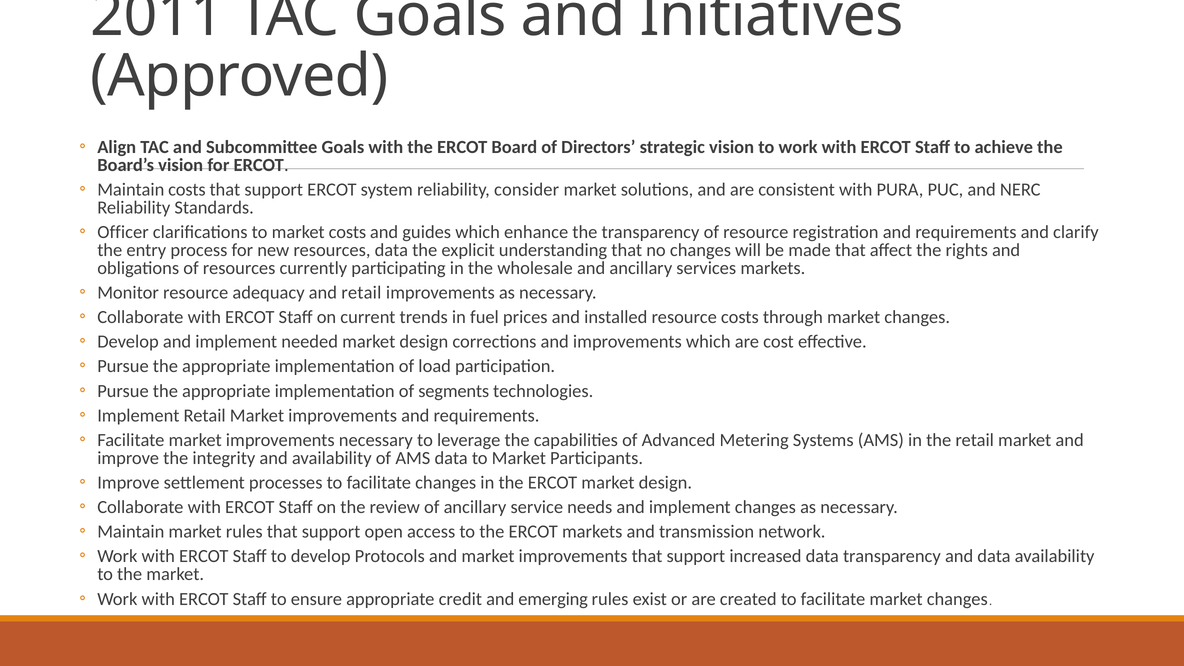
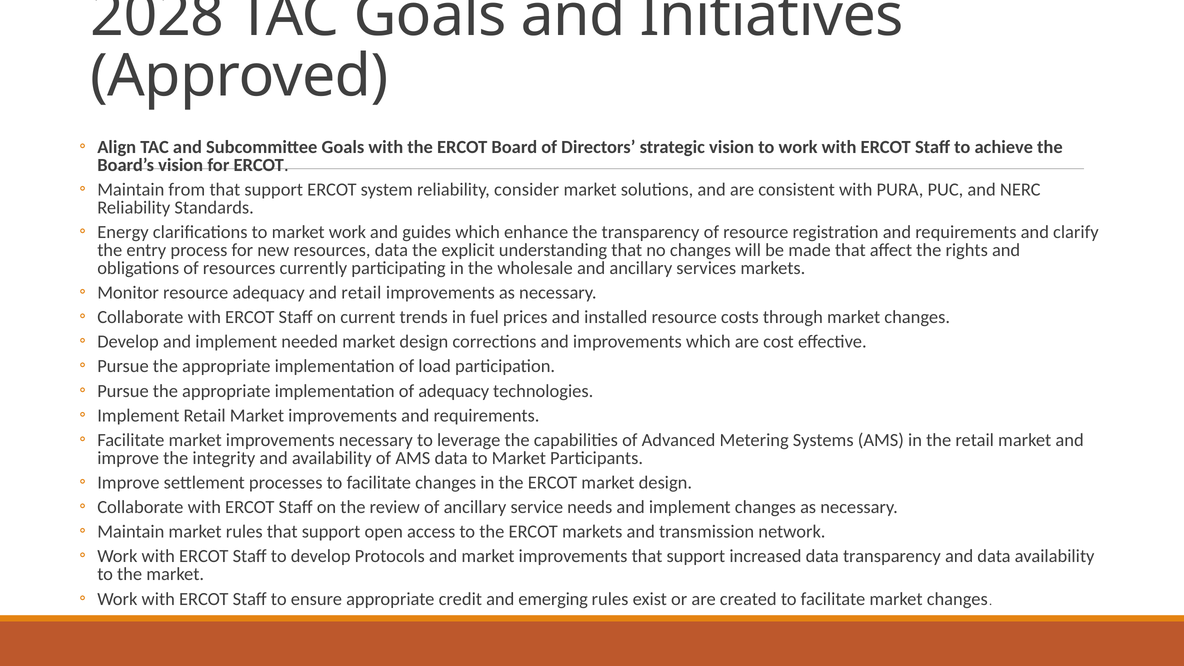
2011: 2011 -> 2028
Maintain costs: costs -> from
Officer: Officer -> Energy
market costs: costs -> work
of segments: segments -> adequacy
